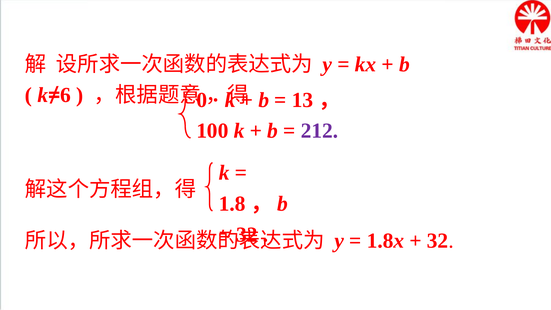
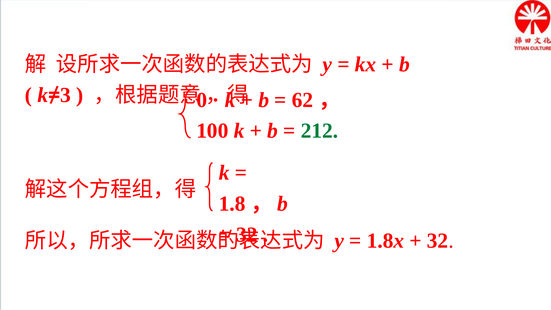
6: 6 -> 3
13: 13 -> 62
212 colour: purple -> green
